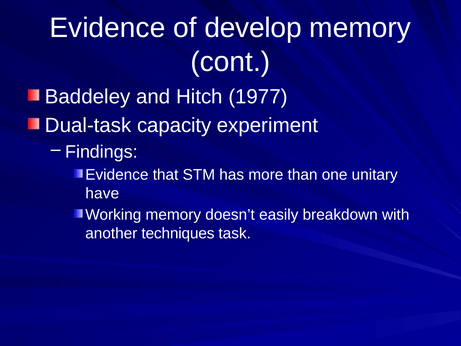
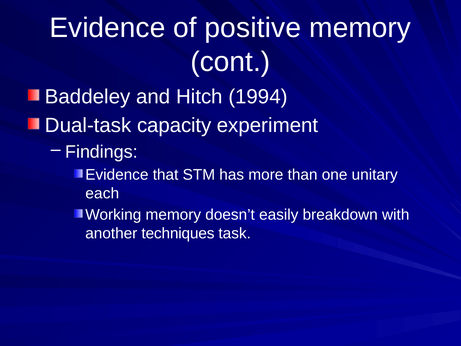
develop: develop -> positive
1977: 1977 -> 1994
have: have -> each
